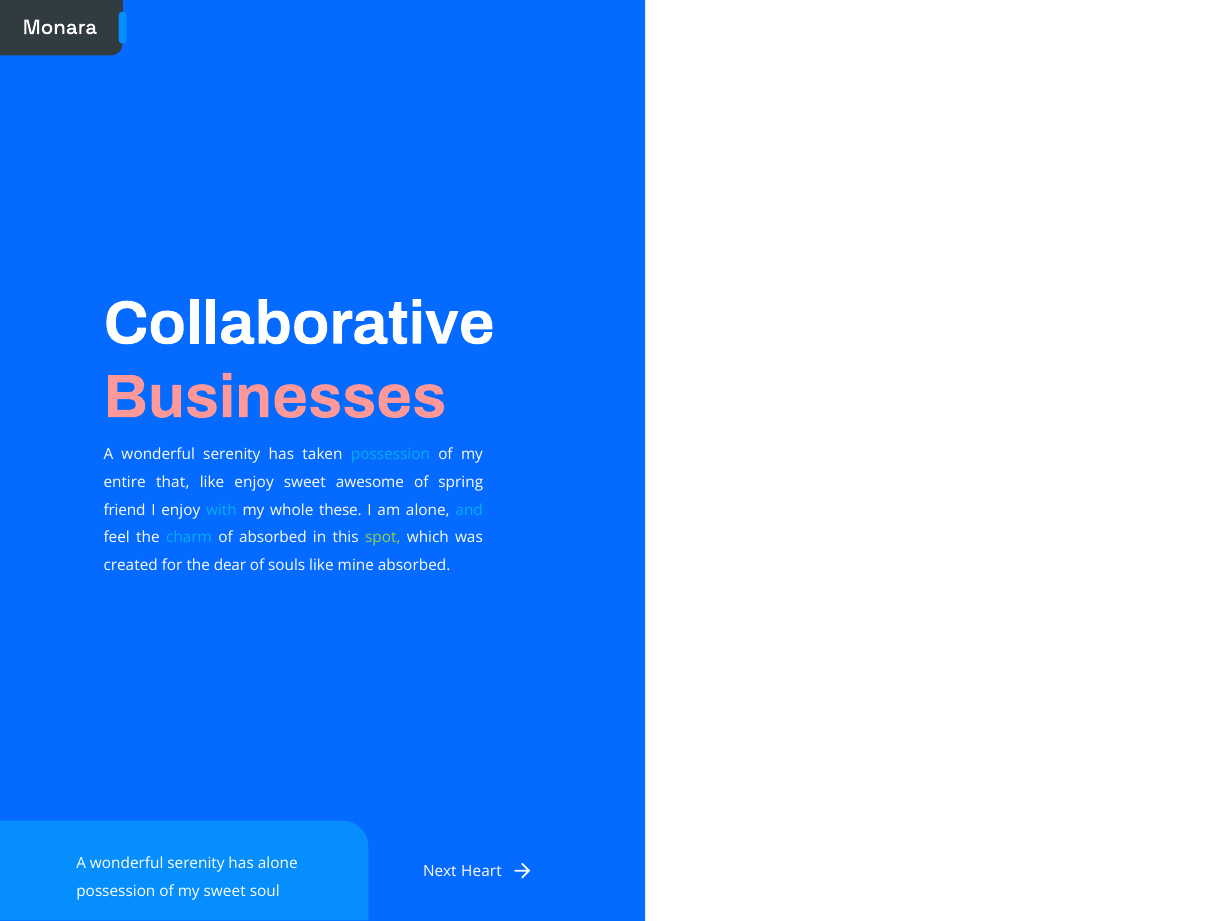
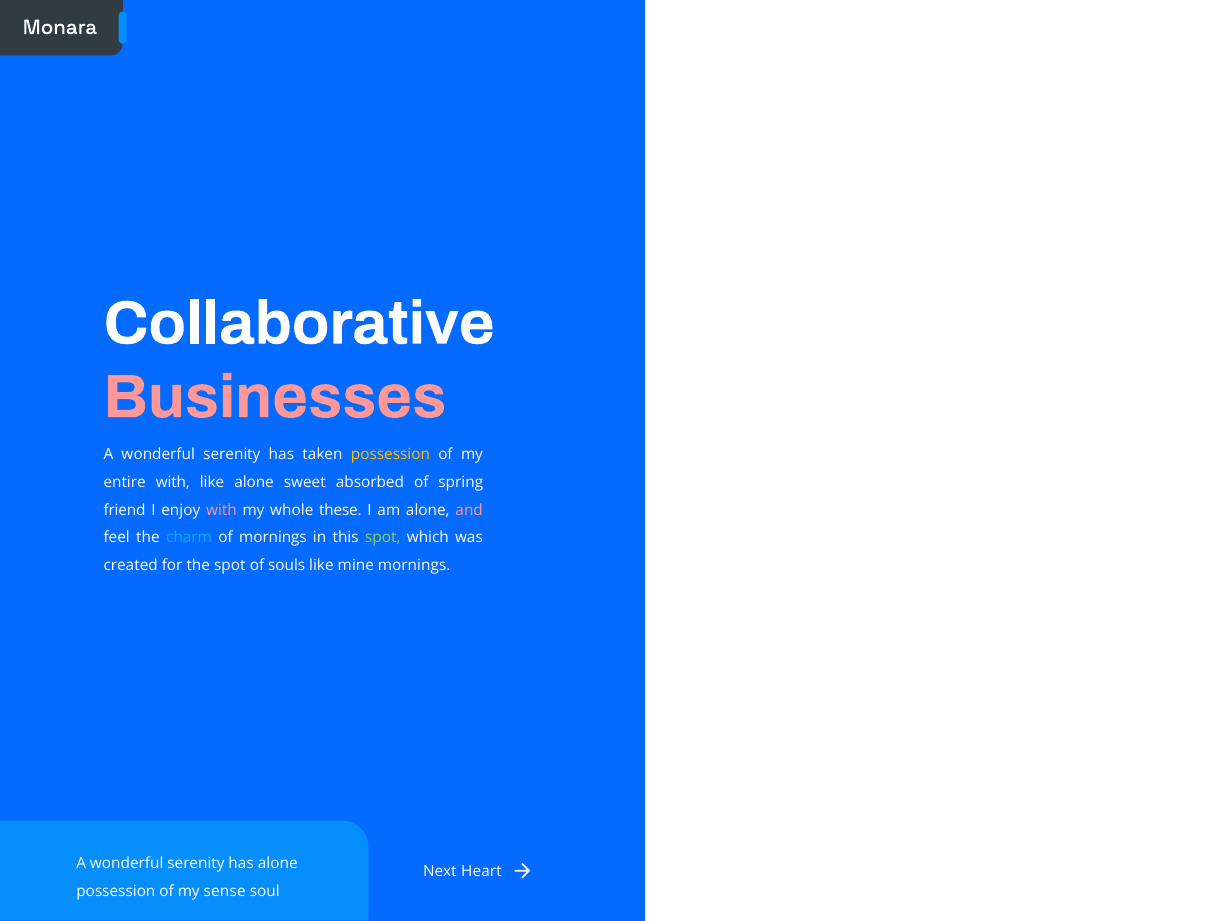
possession at (390, 455) colour: light blue -> yellow
entire that: that -> with
like enjoy: enjoy -> alone
awesome: awesome -> absorbed
with at (221, 510) colour: light blue -> pink
and colour: light blue -> pink
of absorbed: absorbed -> mornings
the dear: dear -> spot
mine absorbed: absorbed -> mornings
my sweet: sweet -> sense
